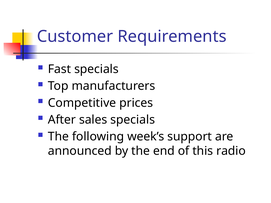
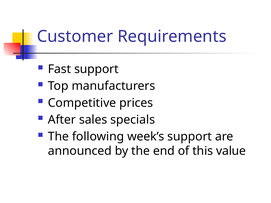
Fast specials: specials -> support
radio: radio -> value
